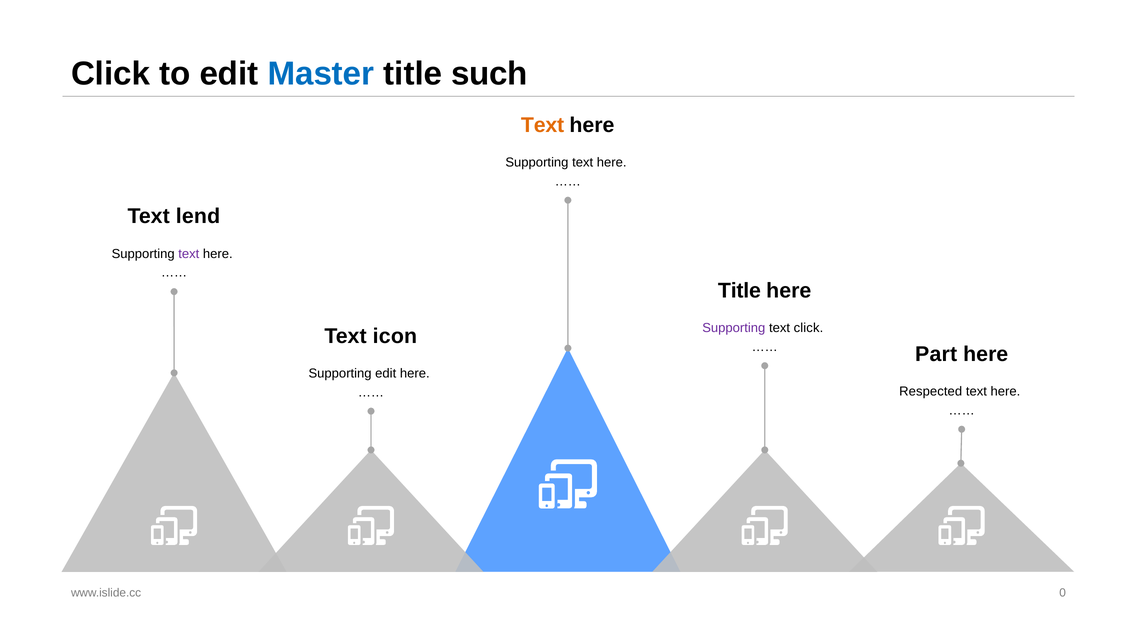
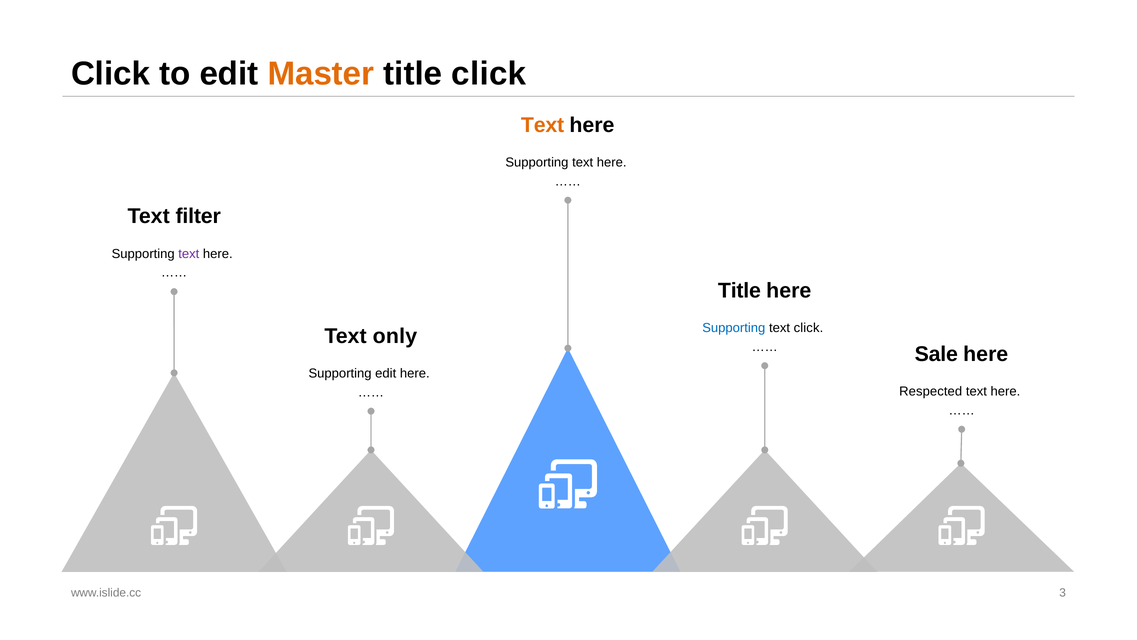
Master colour: blue -> orange
title such: such -> click
lend: lend -> filter
Supporting at (734, 328) colour: purple -> blue
icon: icon -> only
Part: Part -> Sale
0: 0 -> 3
